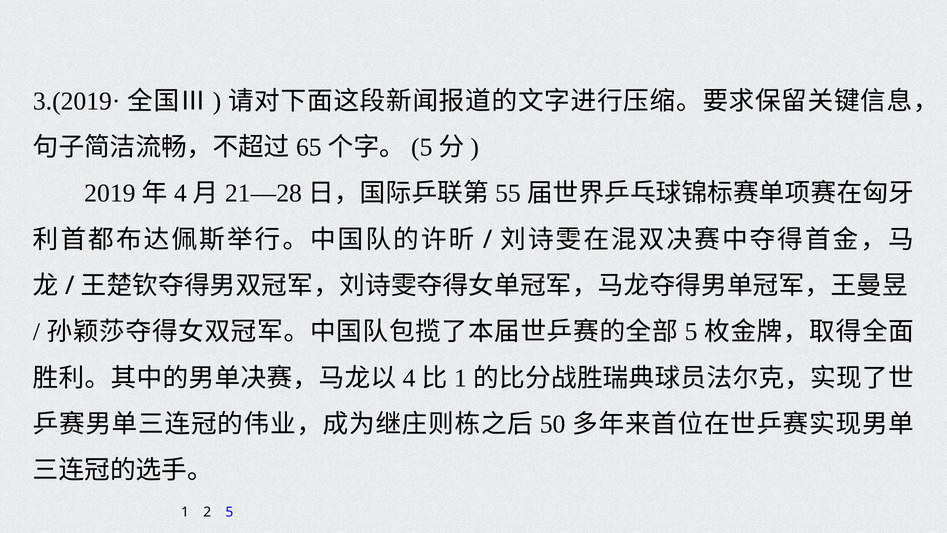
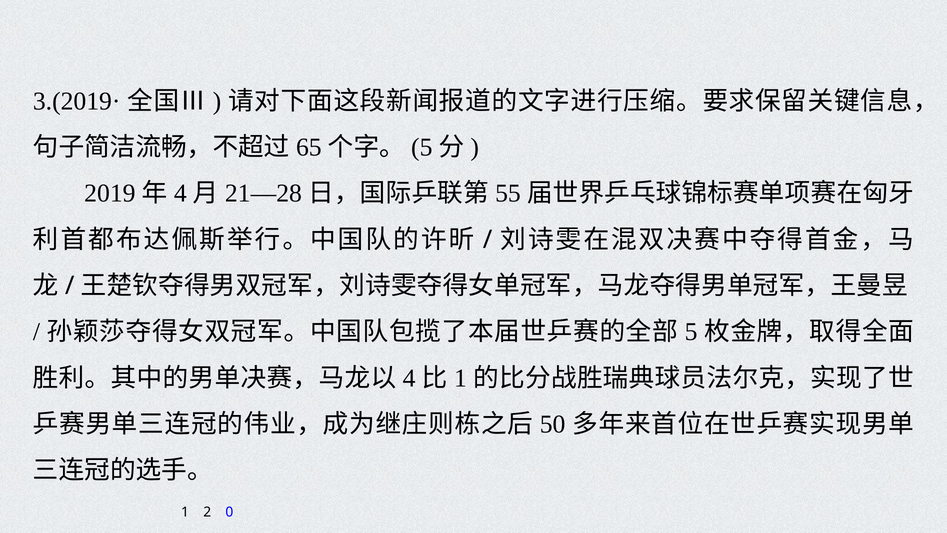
2 5: 5 -> 0
